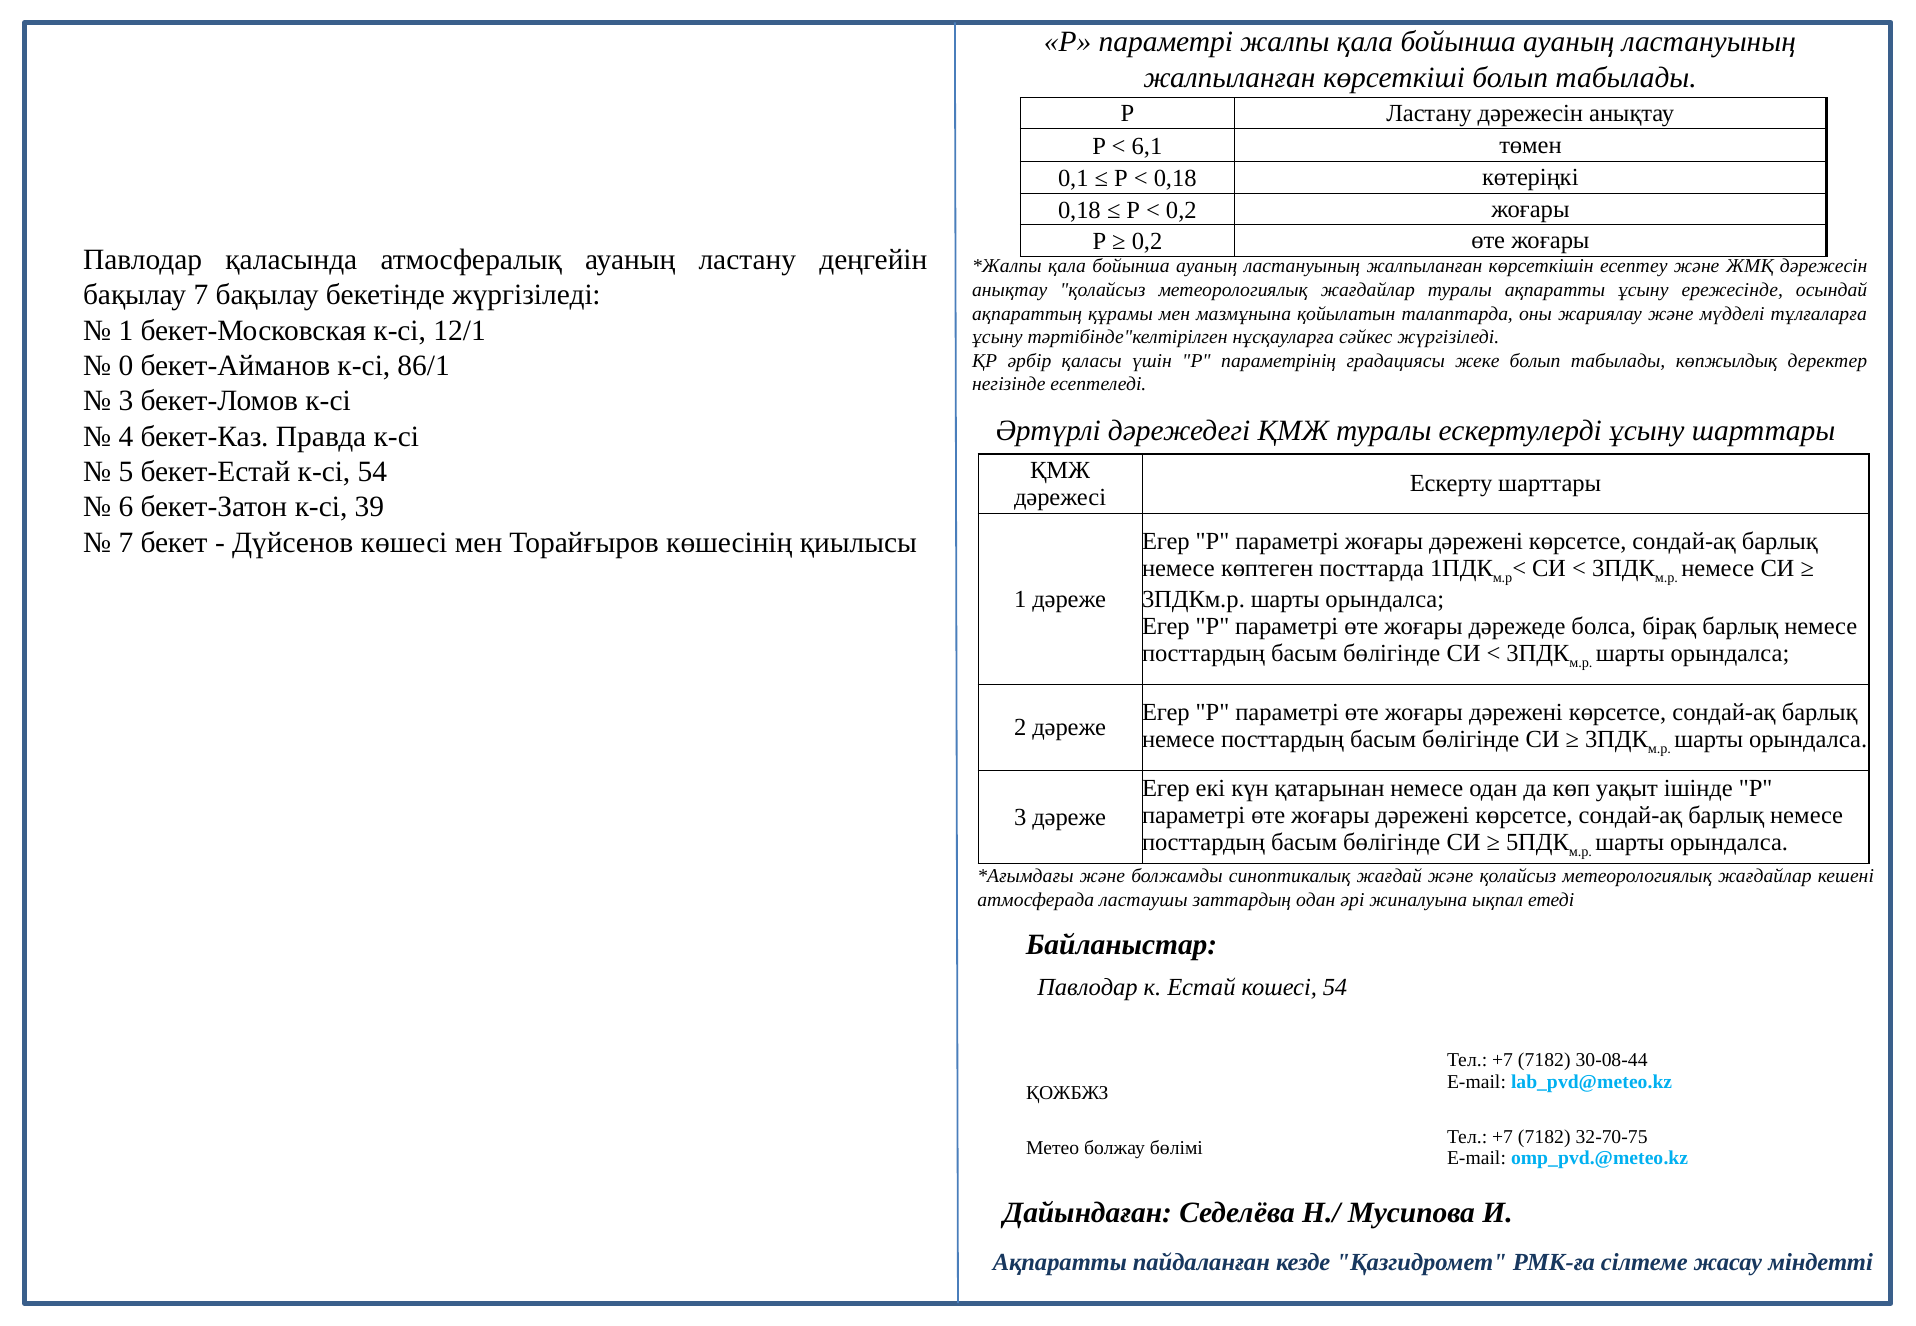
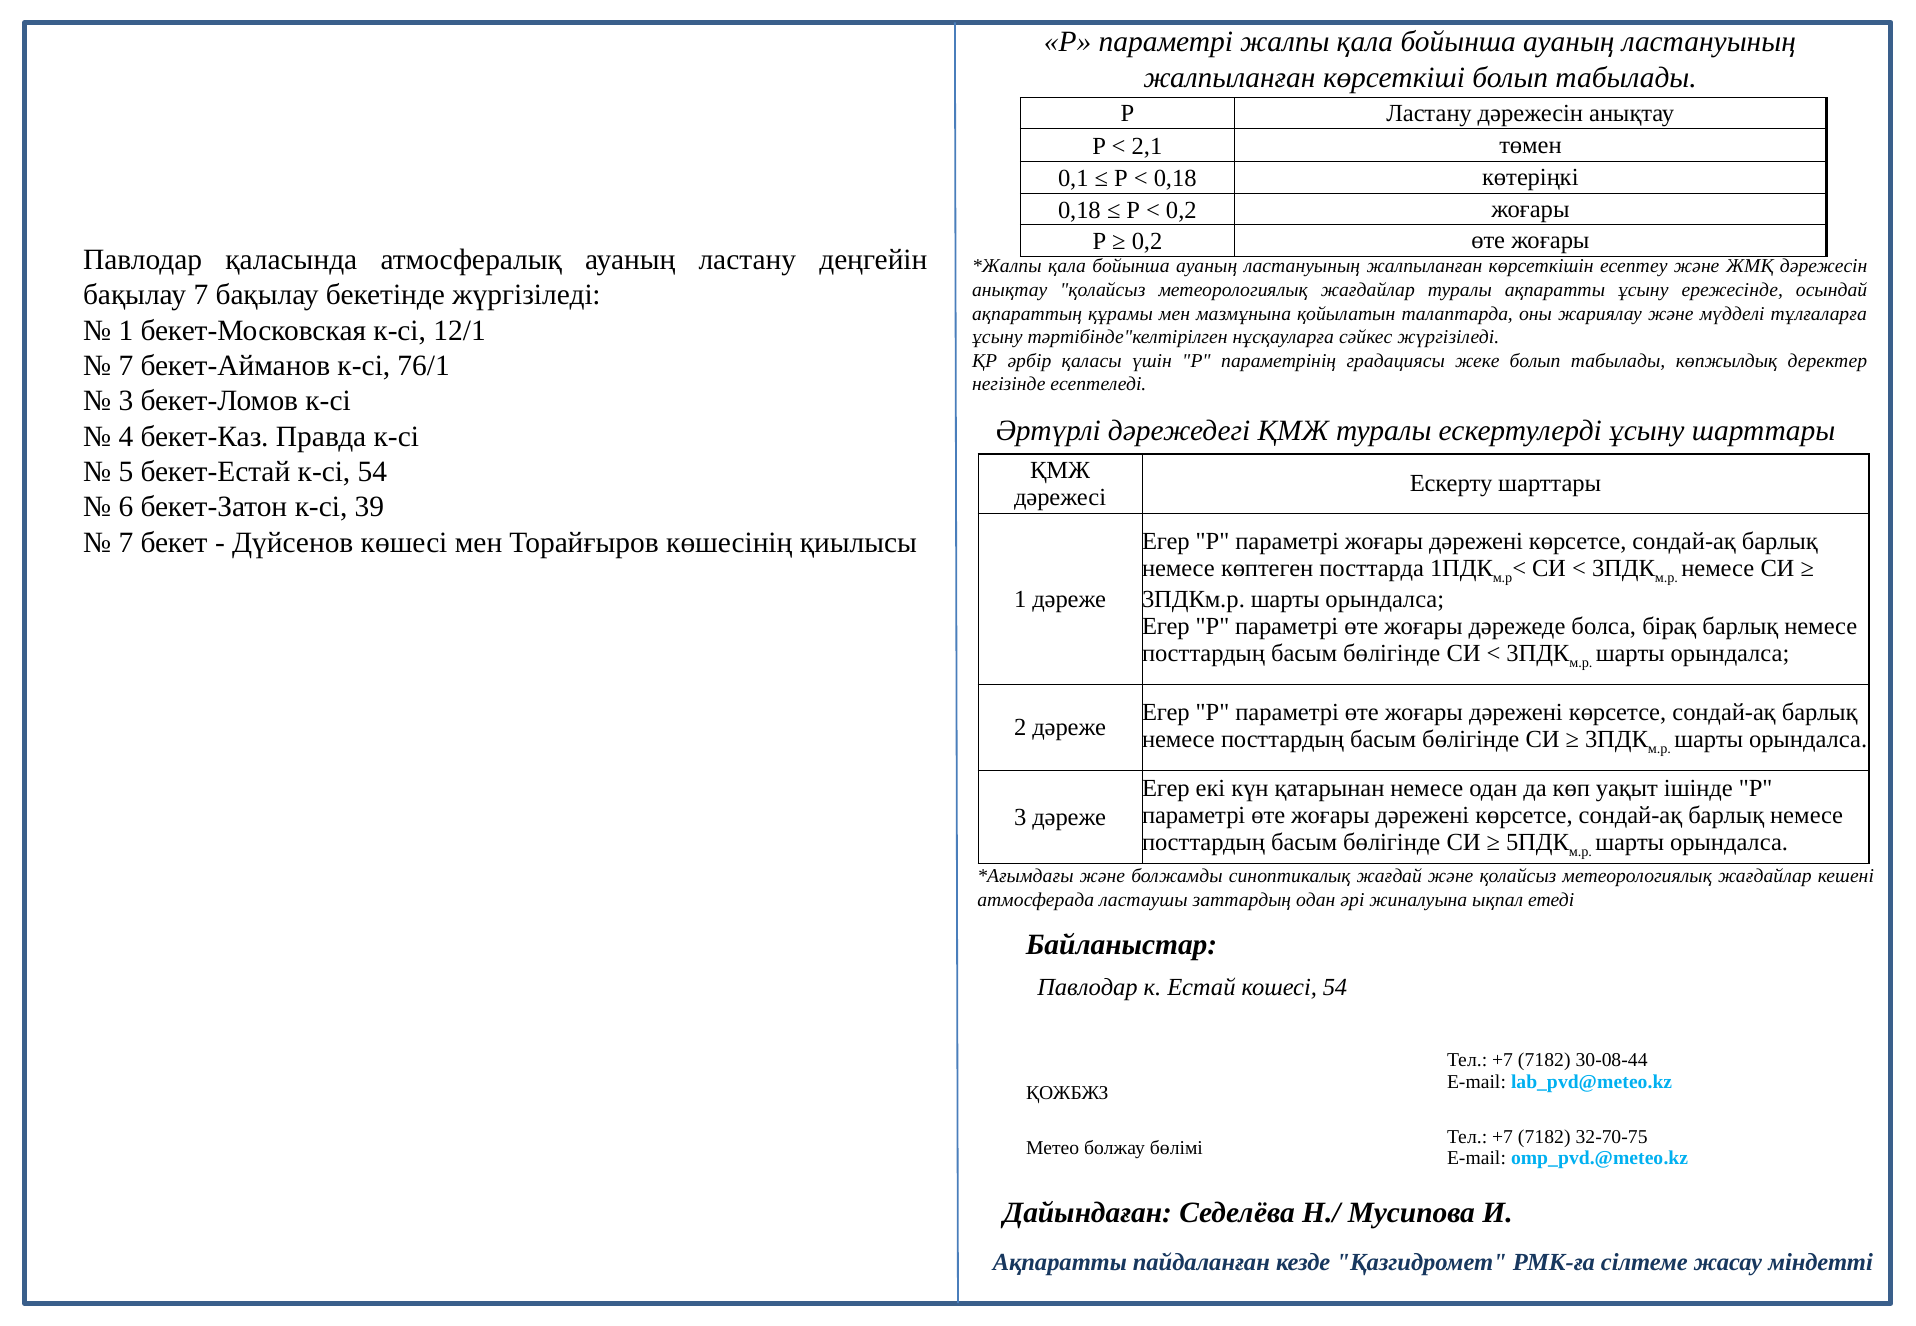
6,1: 6,1 -> 2,1
0 at (126, 366): 0 -> 7
86/1: 86/1 -> 76/1
